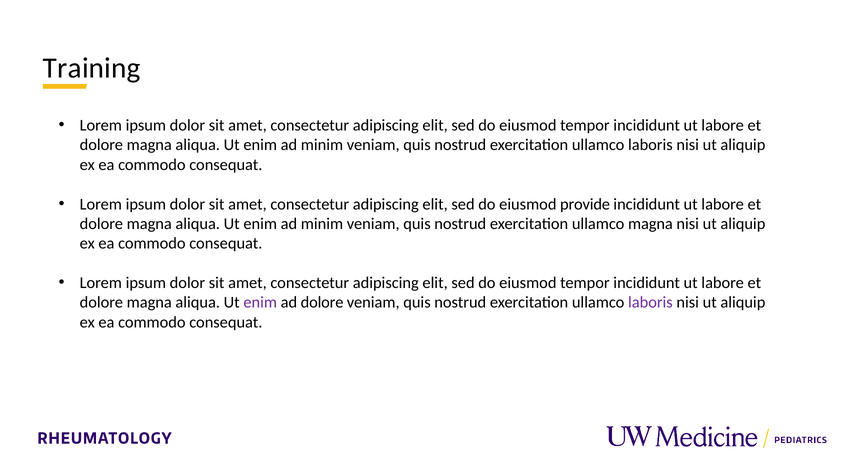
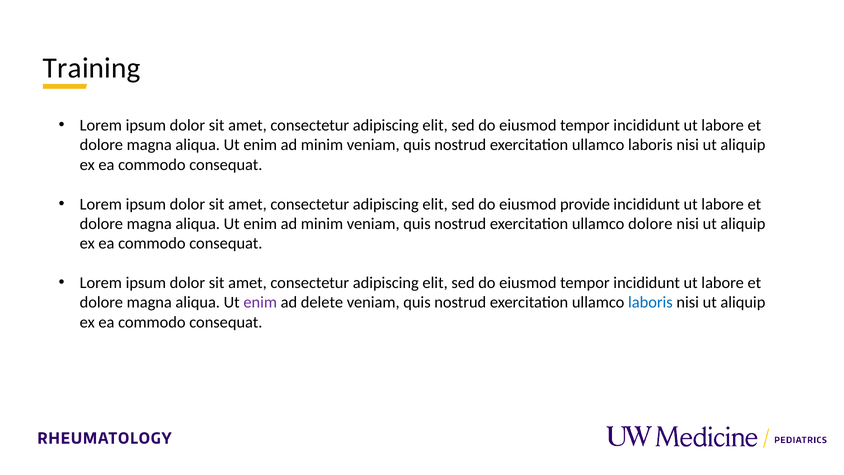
ullamco magna: magna -> dolore
ad dolore: dolore -> delete
laboris at (650, 302) colour: purple -> blue
